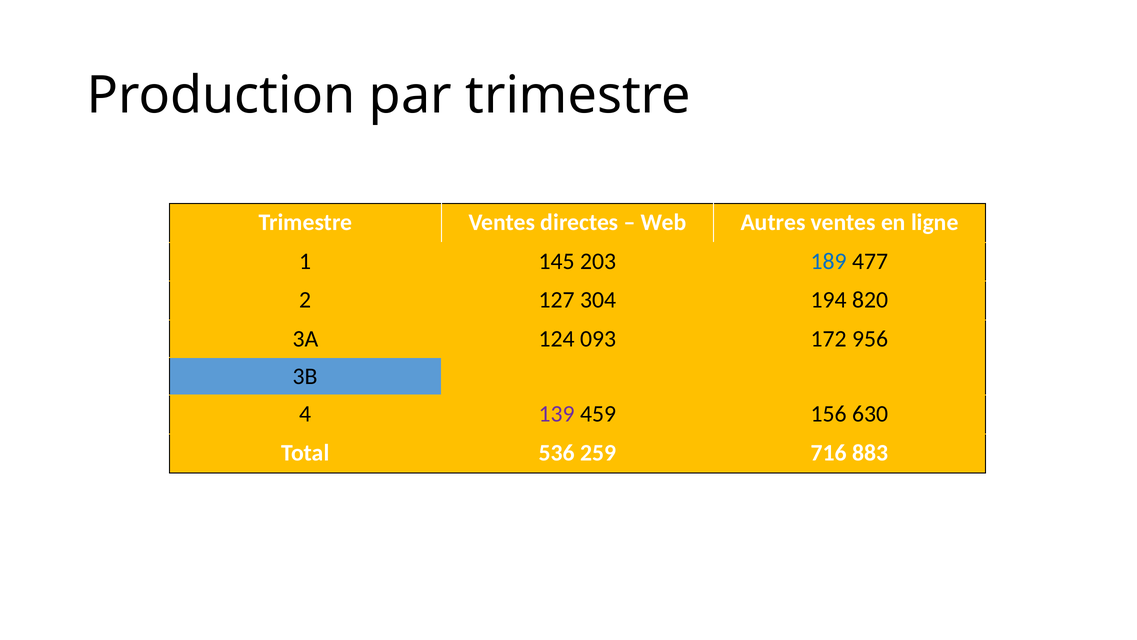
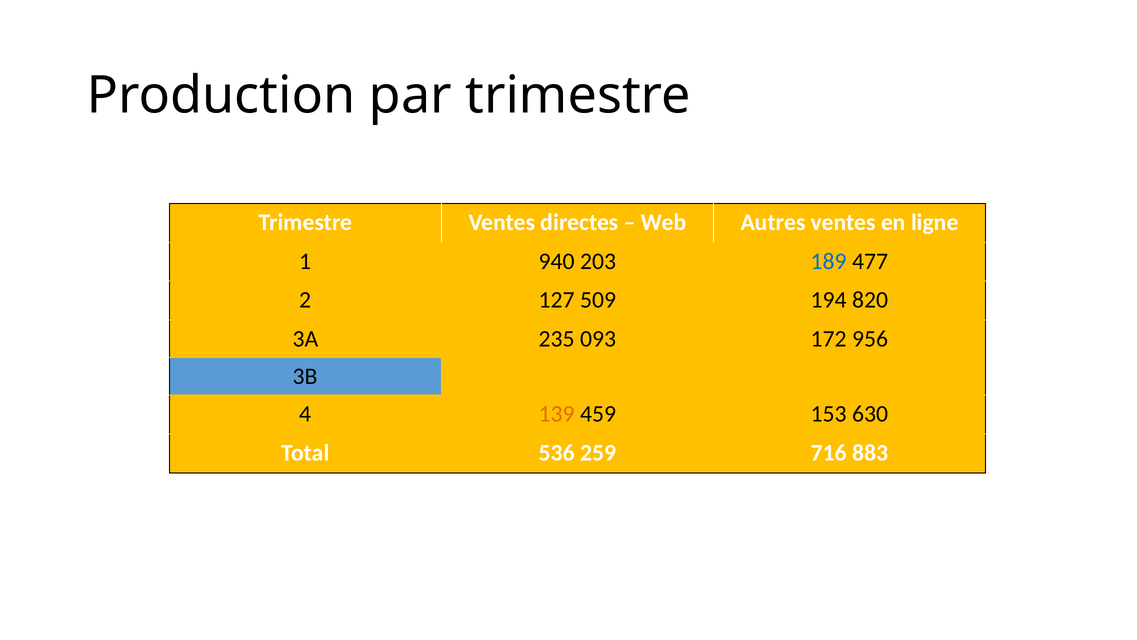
145: 145 -> 940
304: 304 -> 509
124: 124 -> 235
139 colour: purple -> orange
156: 156 -> 153
